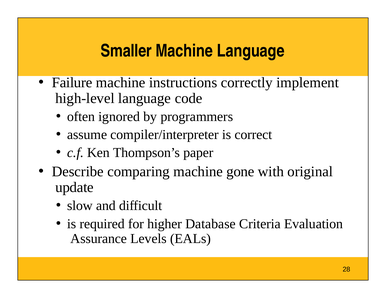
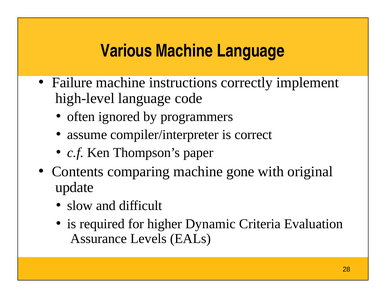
Smaller: Smaller -> Various
Describe: Describe -> Contents
Database: Database -> Dynamic
